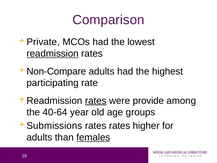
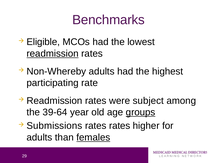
Comparison: Comparison -> Benchmarks
Private: Private -> Eligible
Non-Compare: Non-Compare -> Non-Whereby
rates at (96, 101) underline: present -> none
provide: provide -> subject
40-64: 40-64 -> 39-64
groups underline: none -> present
